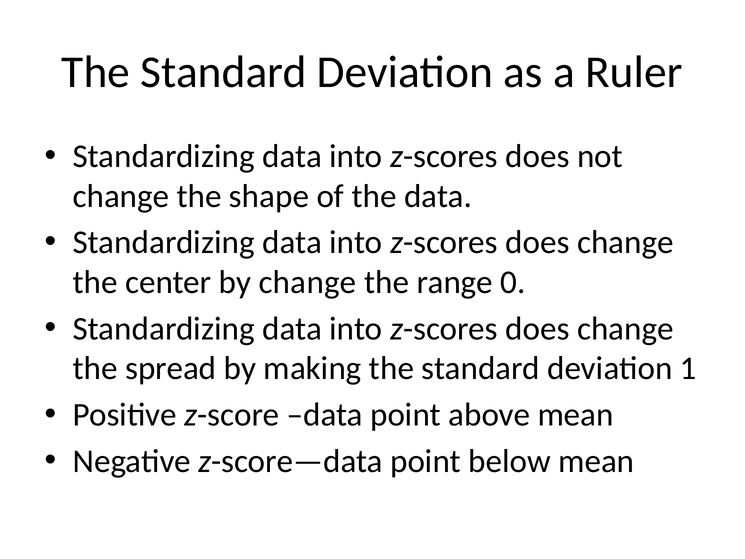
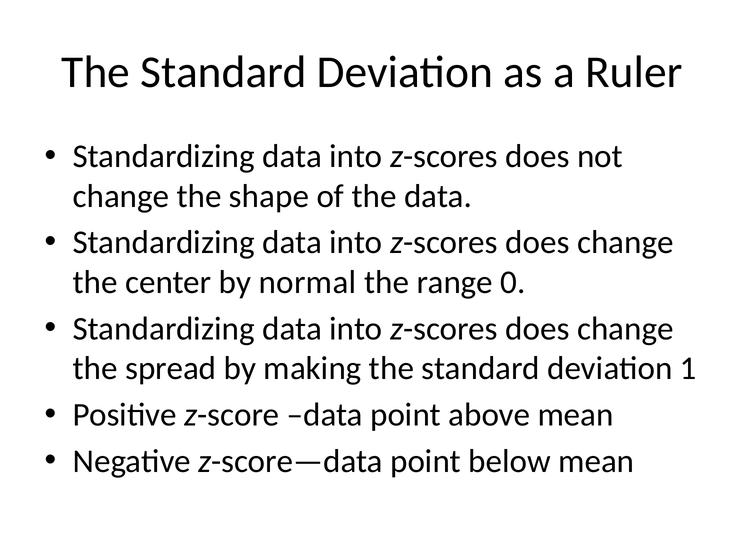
by change: change -> normal
